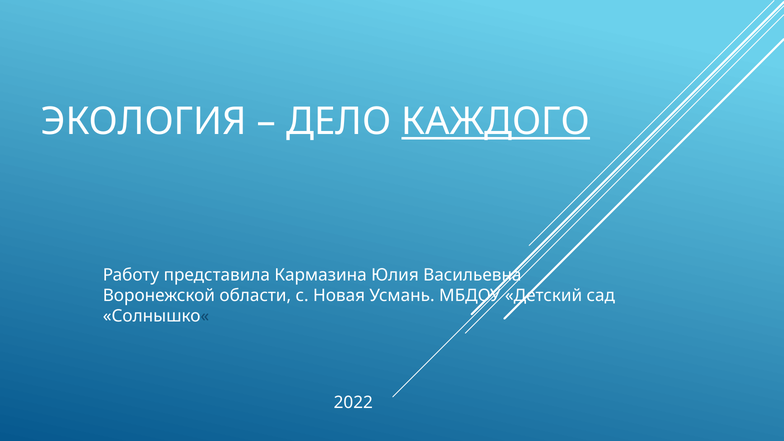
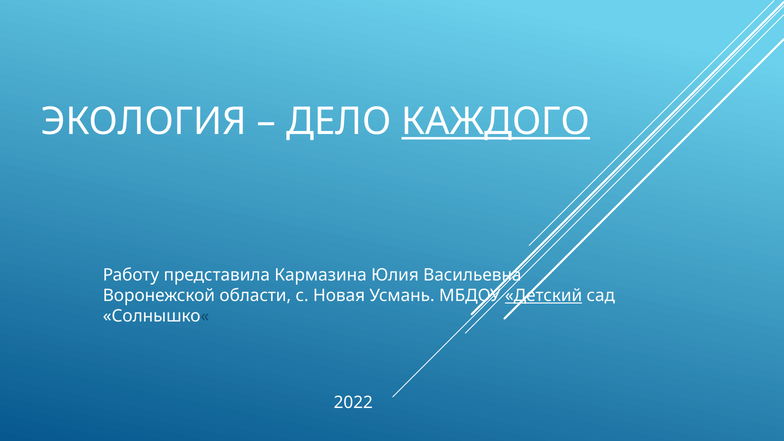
Детский underline: none -> present
